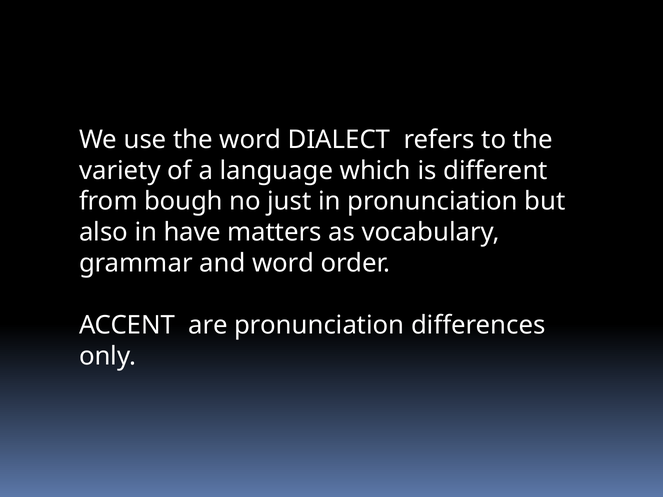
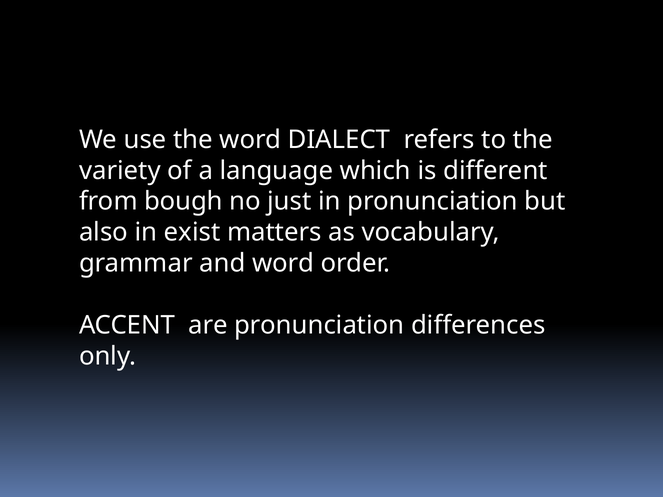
have: have -> exist
